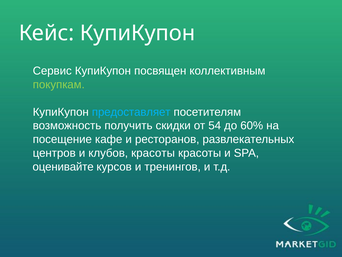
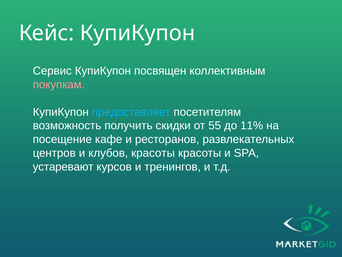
покупкам colour: light green -> pink
54: 54 -> 55
60%: 60% -> 11%
оценивайте: оценивайте -> устаревают
